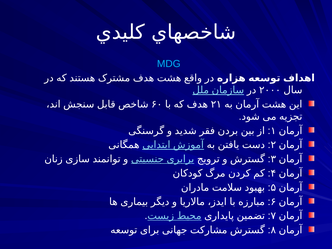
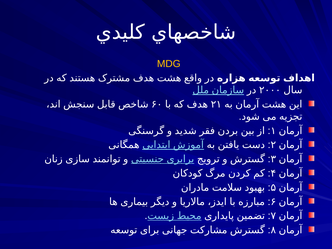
MDG colour: light blue -> yellow
